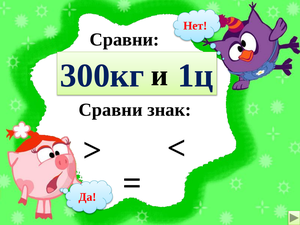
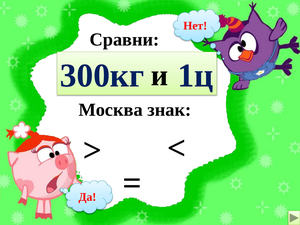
Сравни at (111, 110): Сравни -> Москва
